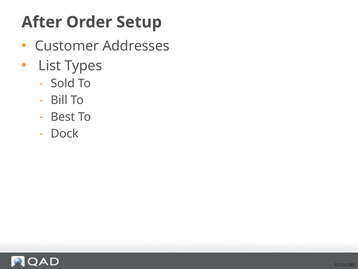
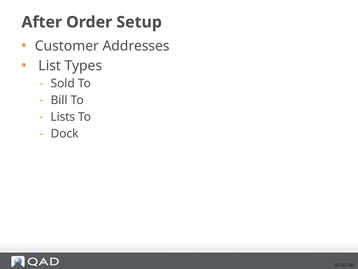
Best: Best -> Lists
